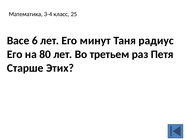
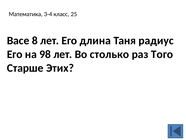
6: 6 -> 8
минут: минут -> длина
80: 80 -> 98
третьем: третьем -> столько
Петя: Петя -> Того
